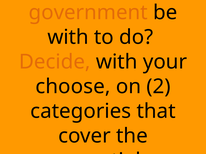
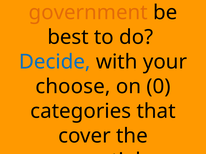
with at (68, 37): with -> best
Decide colour: orange -> blue
2: 2 -> 0
